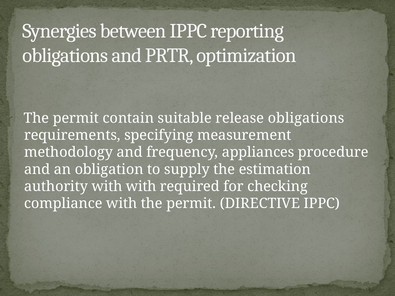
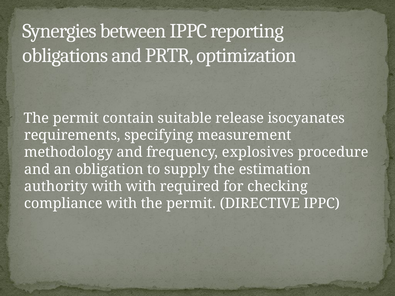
release obligations: obligations -> isocyanates
appliances: appliances -> explosives
